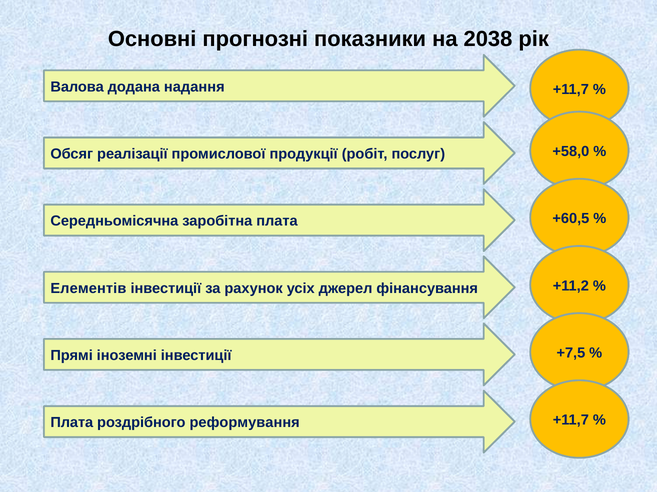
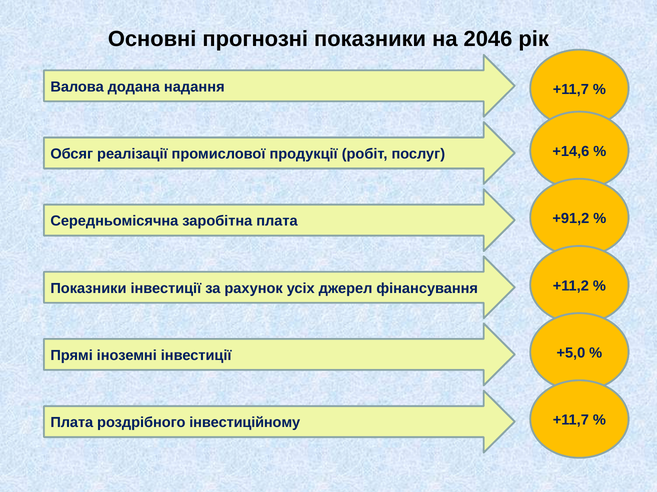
2038: 2038 -> 2046
+58,0: +58,0 -> +14,6
+60,5: +60,5 -> +91,2
Елементів at (88, 289): Елементів -> Показники
+7,5: +7,5 -> +5,0
реформування: реформування -> інвестиційному
